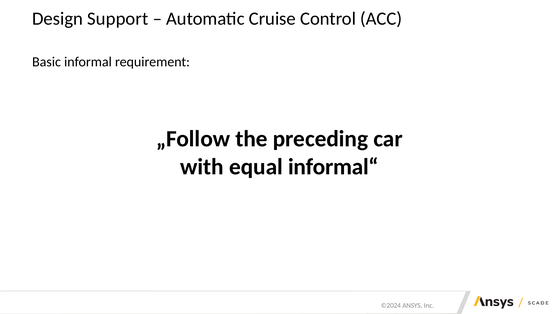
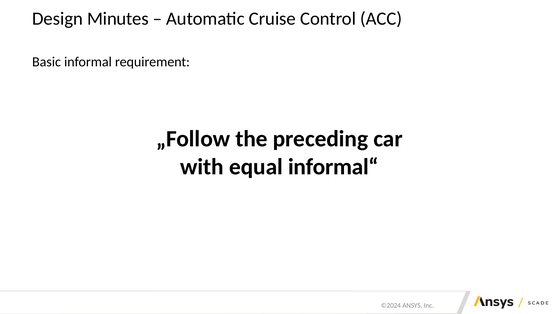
Support: Support -> Minutes
